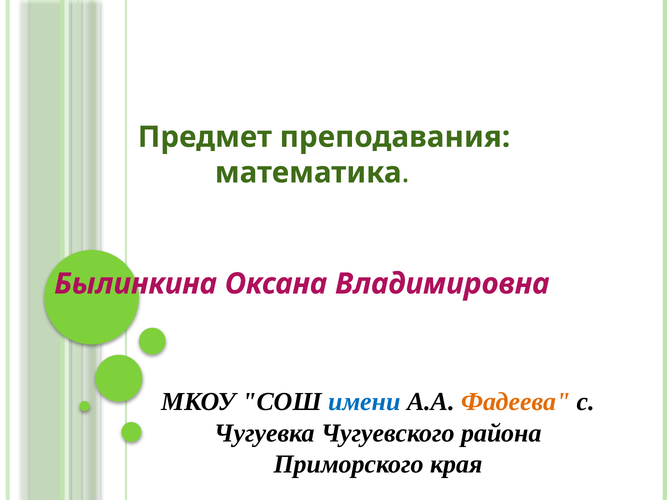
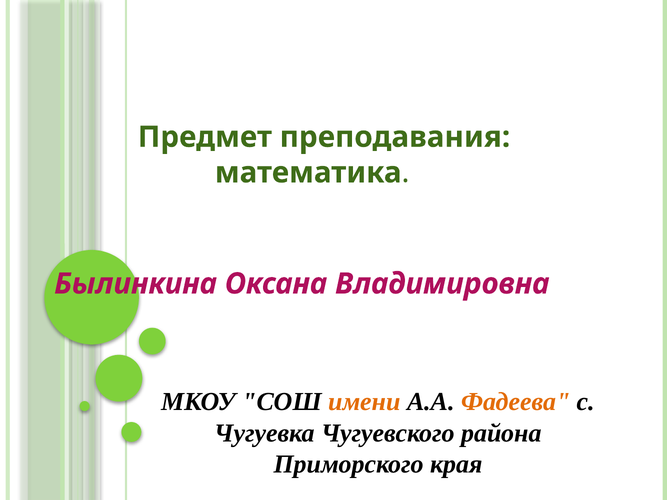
имени colour: blue -> orange
